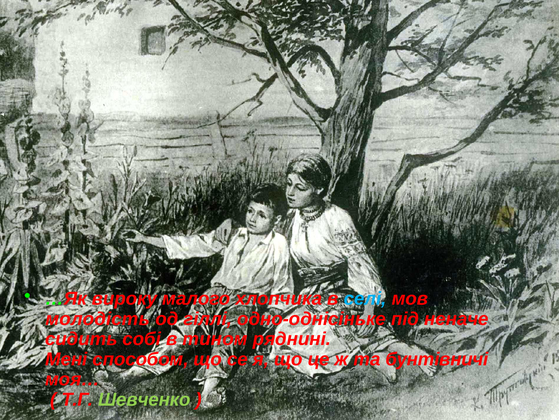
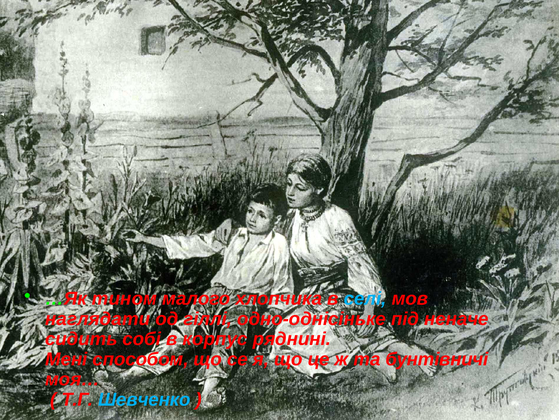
вироку: вироку -> тином
молодість: молодість -> наглядати
тином: тином -> корпус
Шевченко colour: light green -> light blue
